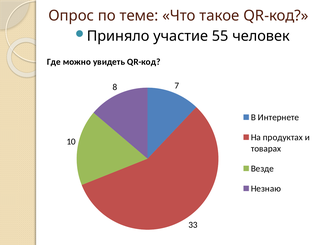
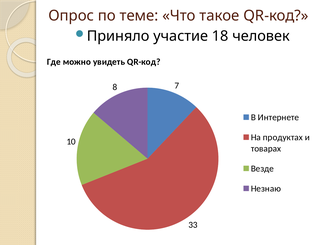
55: 55 -> 18
